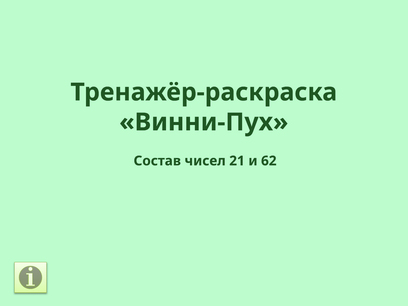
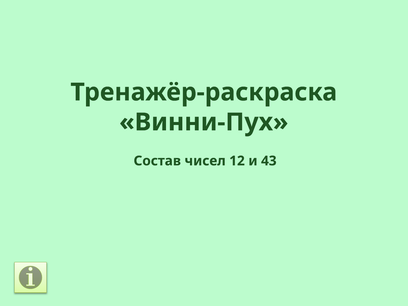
21: 21 -> 12
62: 62 -> 43
